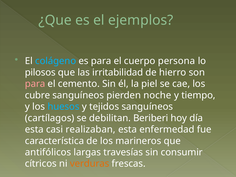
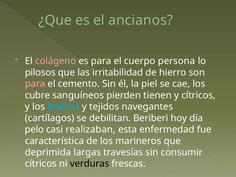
ejemplos: ejemplos -> ancianos
colágeno colour: light blue -> pink
noche: noche -> tienen
y tiempo: tiempo -> cítricos
tejidos sanguíneos: sanguíneos -> navegantes
esta at (34, 129): esta -> pelo
antifólicos: antifólicos -> deprimida
verduras colour: orange -> black
